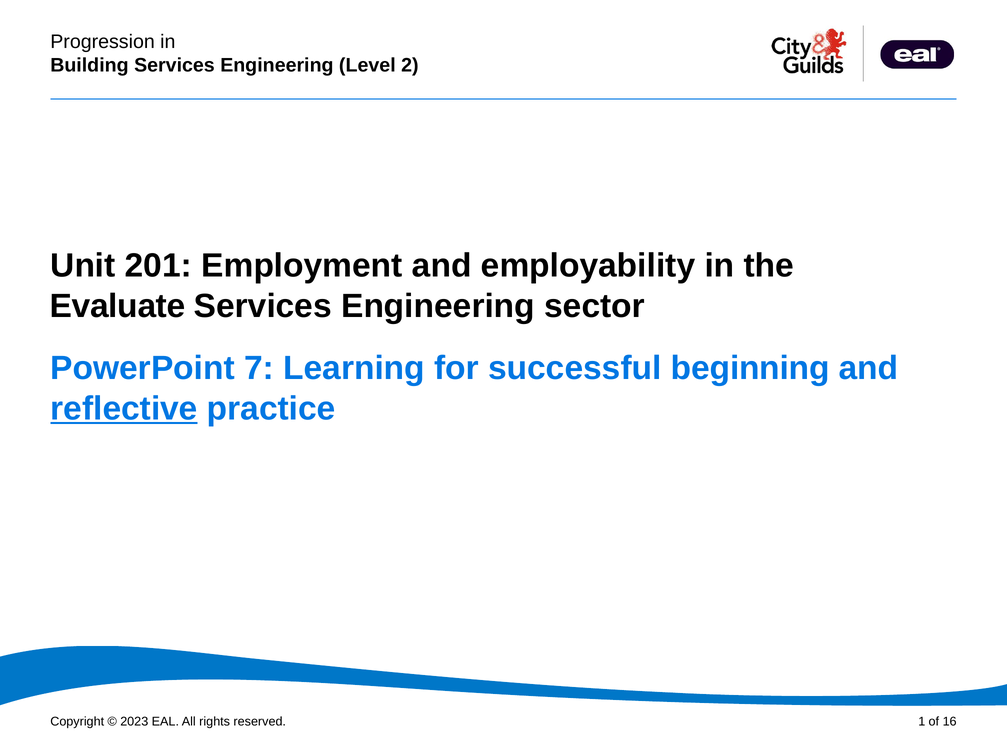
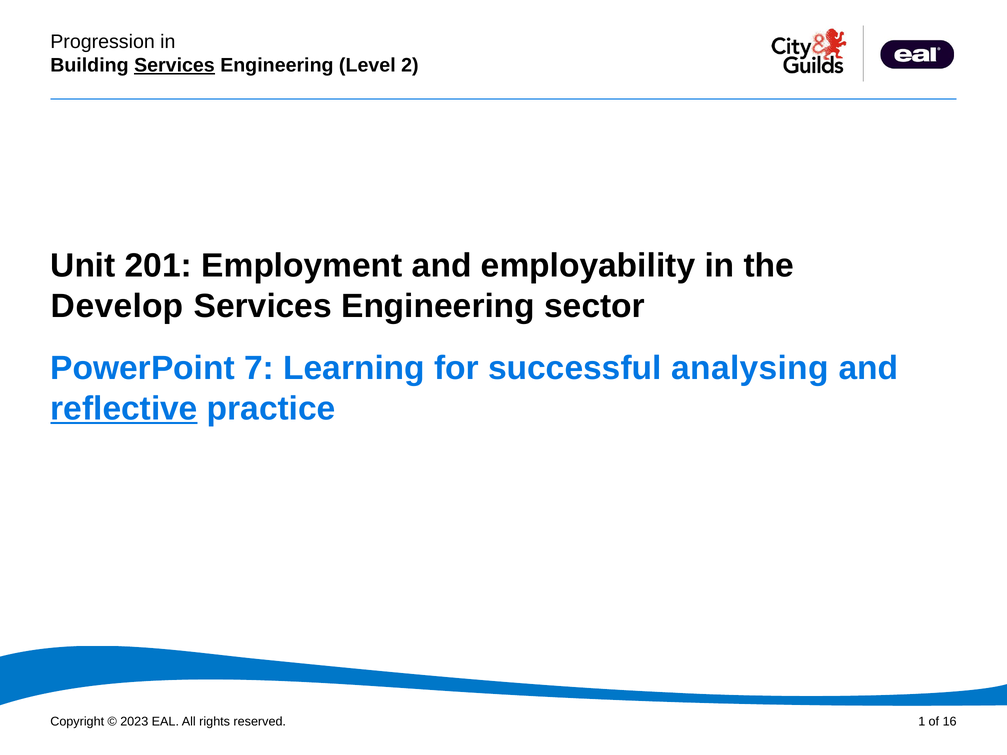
Services at (174, 65) underline: none -> present
Evaluate: Evaluate -> Develop
beginning: beginning -> analysing
